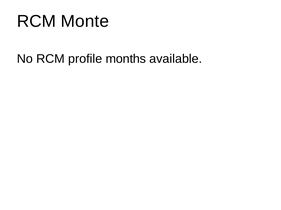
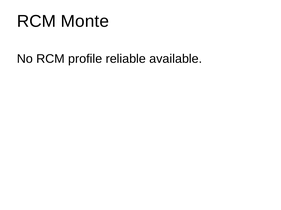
months: months -> reliable
